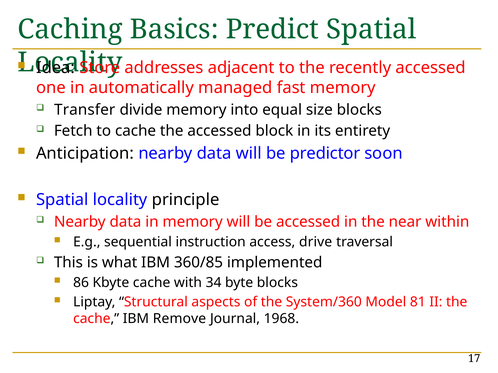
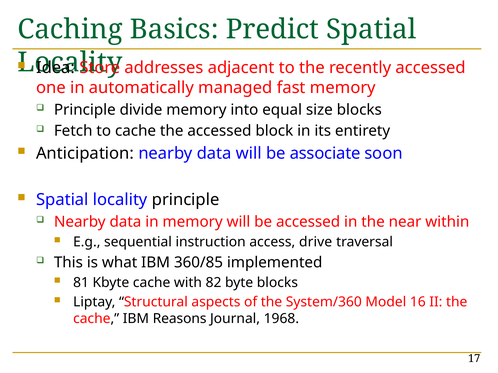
Transfer at (85, 110): Transfer -> Principle
predictor: predictor -> associate
86: 86 -> 81
34: 34 -> 82
81: 81 -> 16
Remove: Remove -> Reasons
